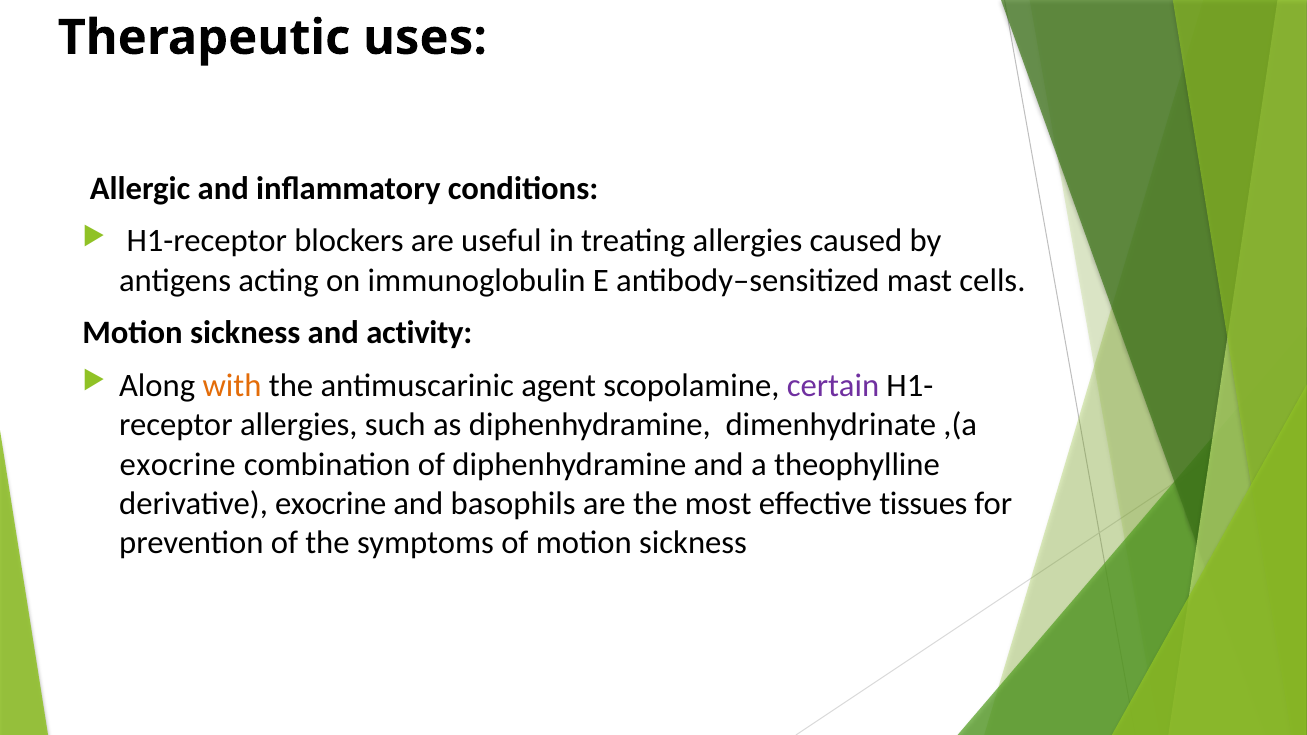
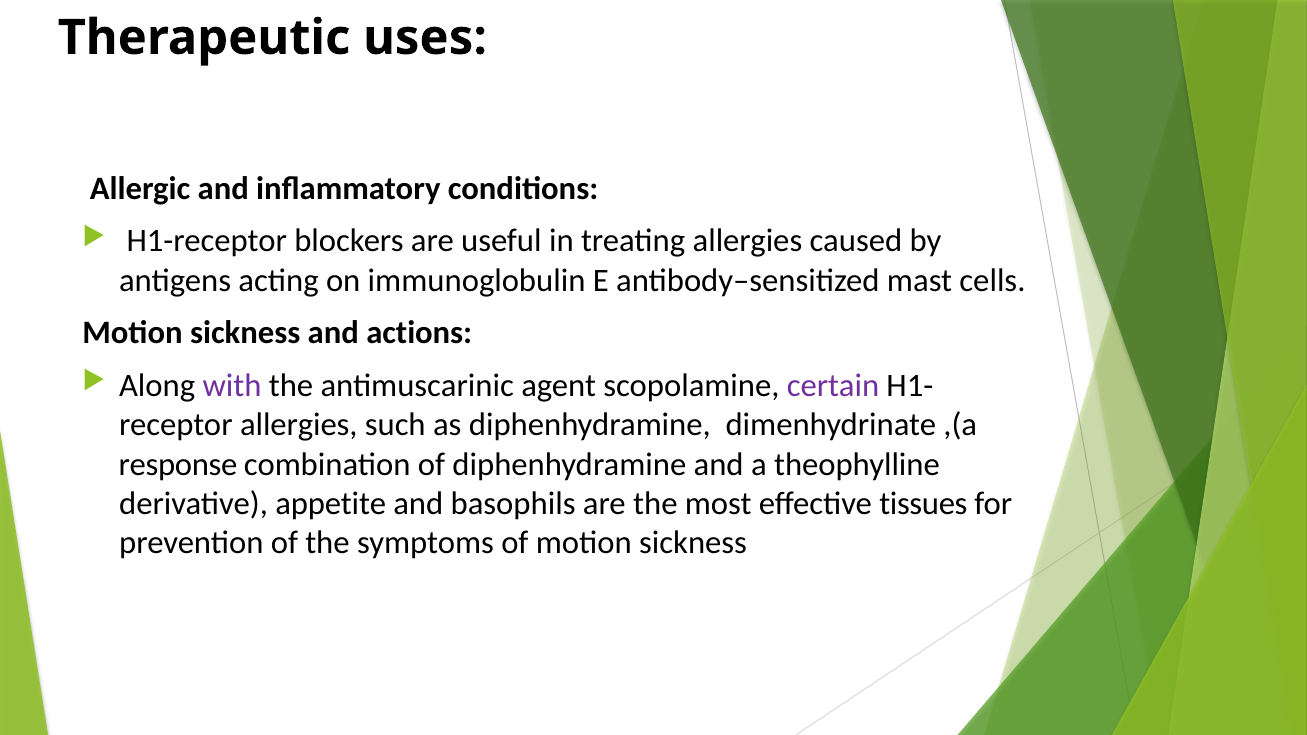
activity: activity -> actions
with colour: orange -> purple
exocrine at (178, 464): exocrine -> response
derivative exocrine: exocrine -> appetite
